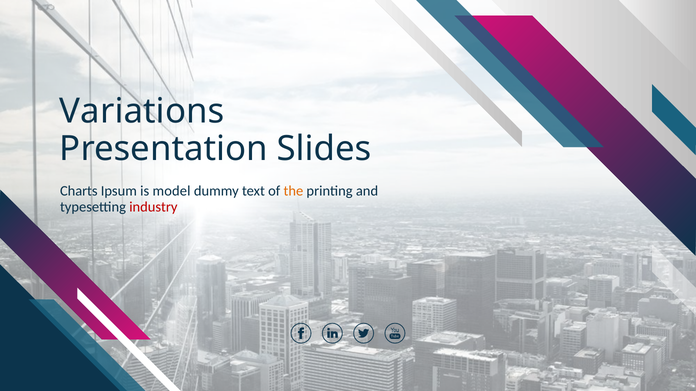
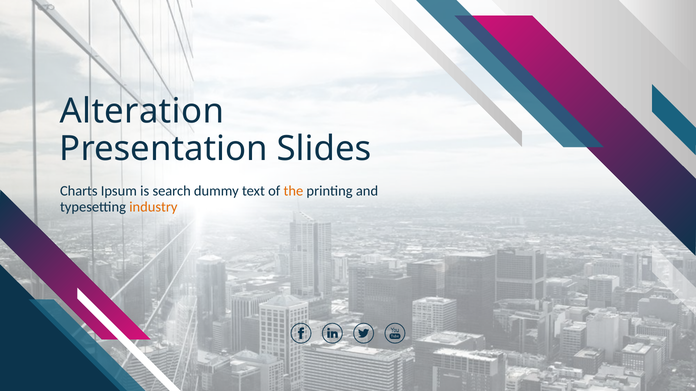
Variations: Variations -> Alteration
model: model -> search
industry colour: red -> orange
